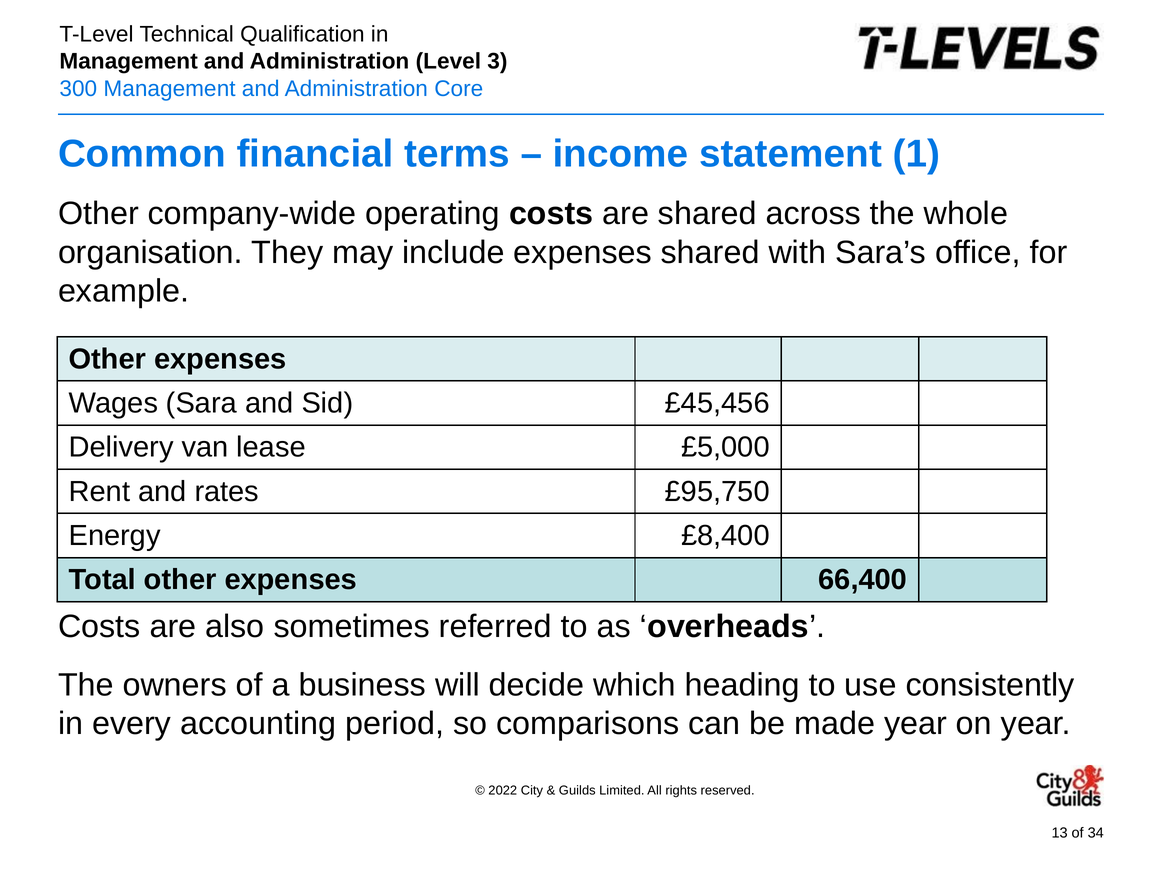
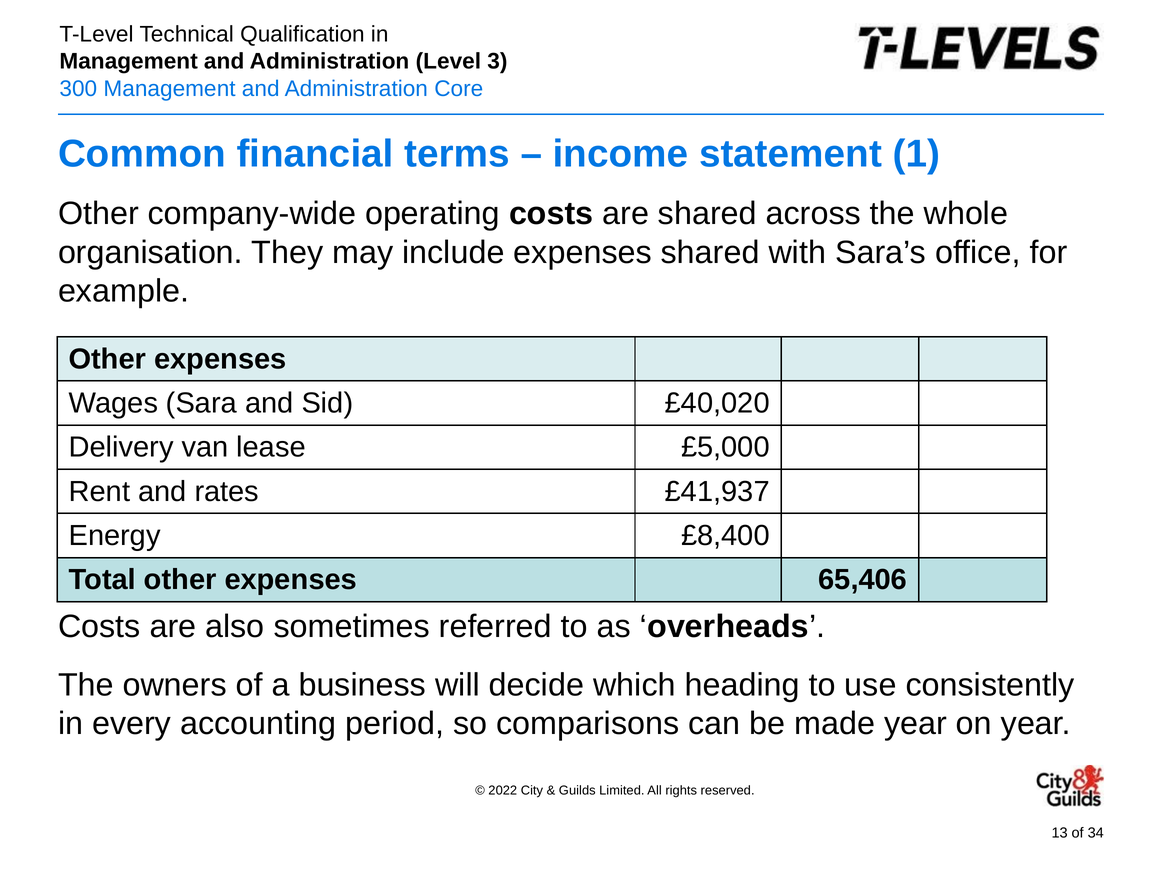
£45,456: £45,456 -> £40,020
£95,750: £95,750 -> £41,937
66,400: 66,400 -> 65,406
